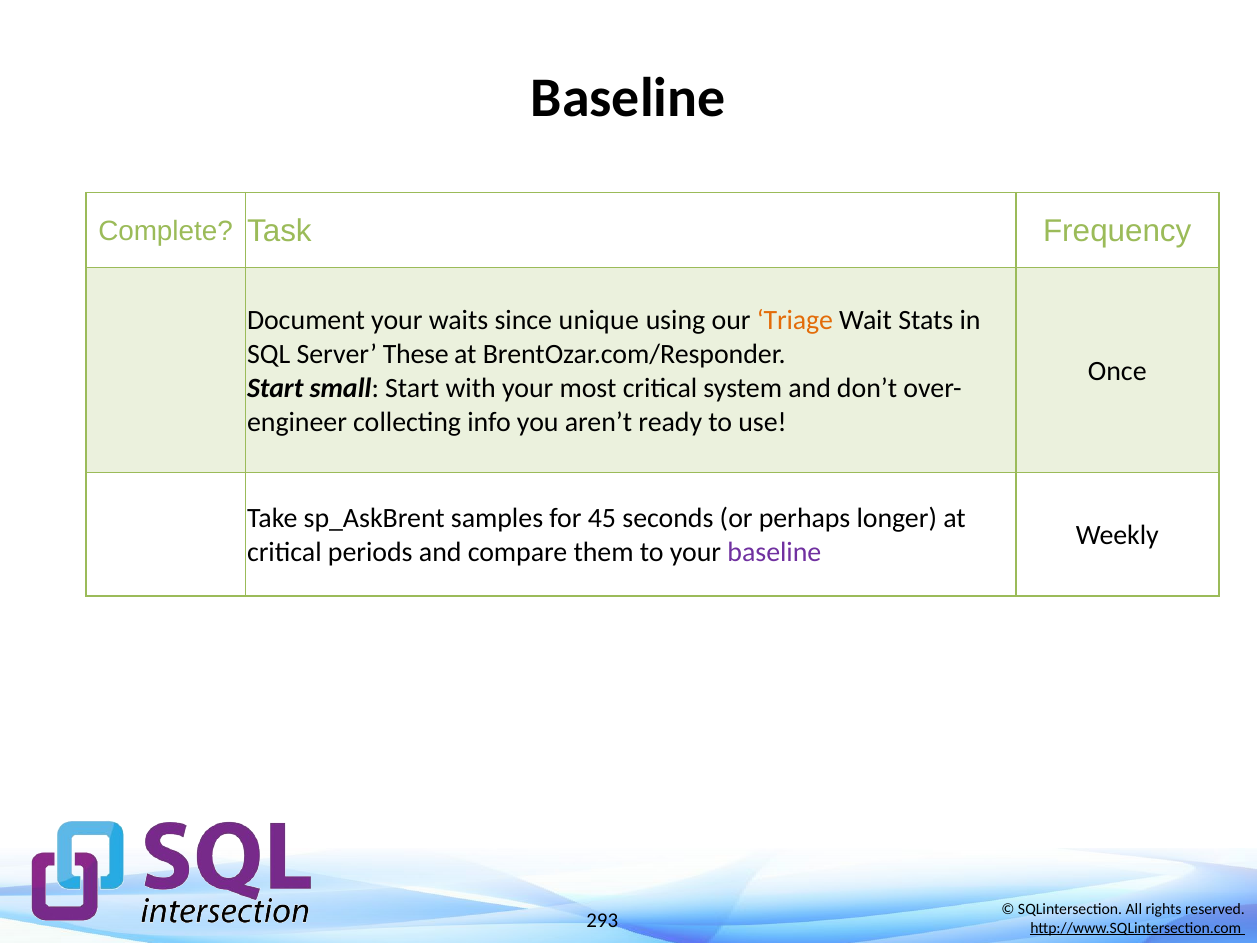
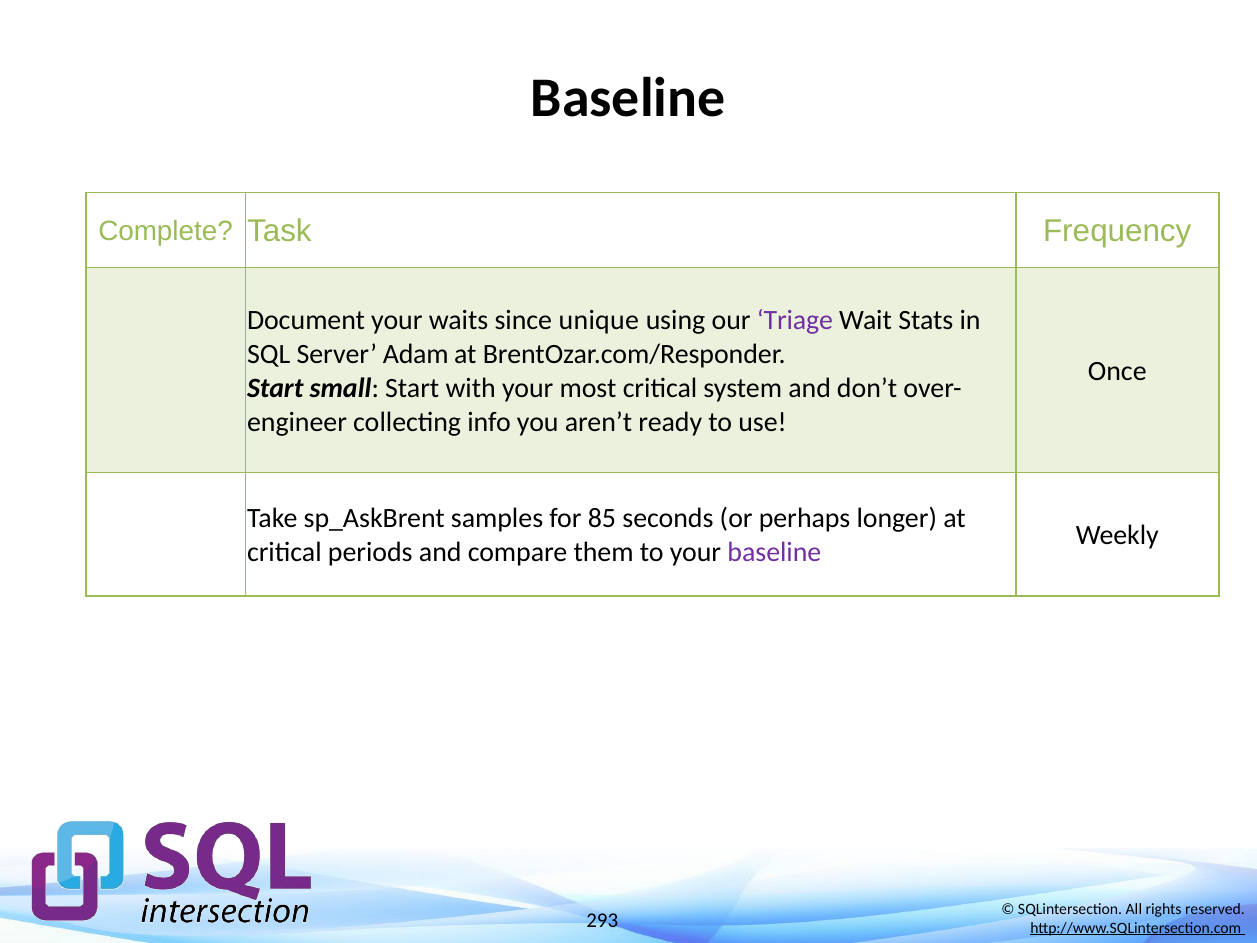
Triage colour: orange -> purple
These: These -> Adam
45: 45 -> 85
